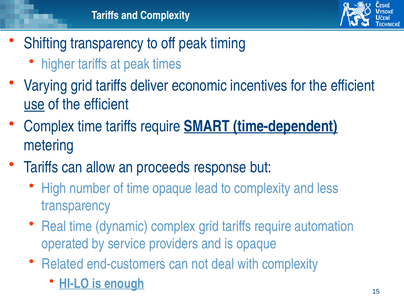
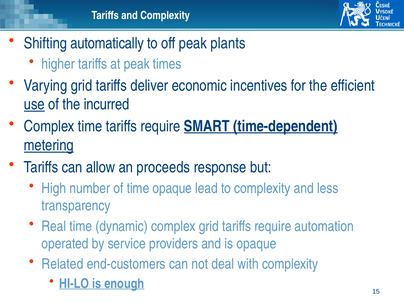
Shifting transparency: transparency -> automatically
timing: timing -> plants
of the efficient: efficient -> incurred
metering underline: none -> present
